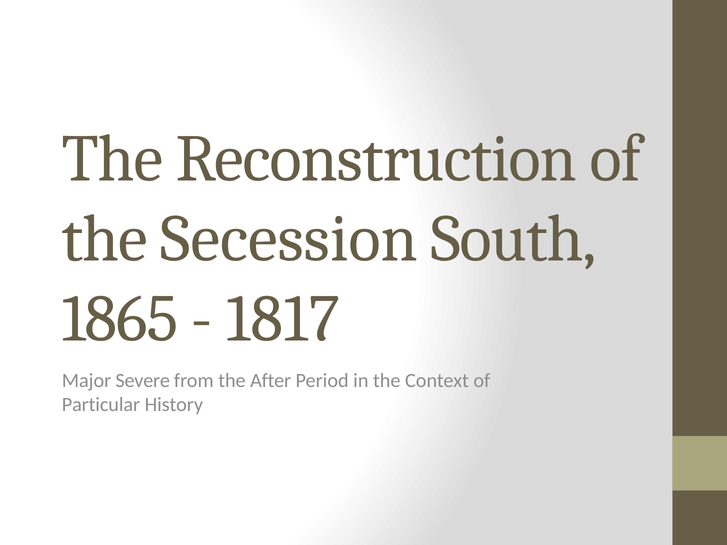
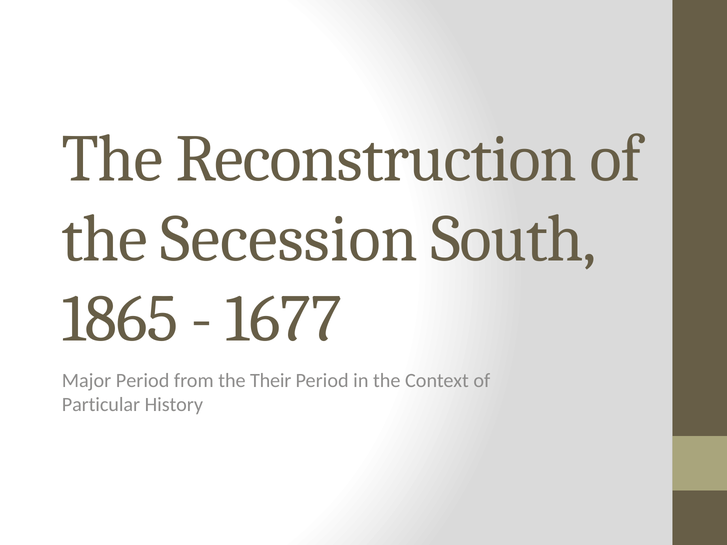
1817: 1817 -> 1677
Major Severe: Severe -> Period
After: After -> Their
